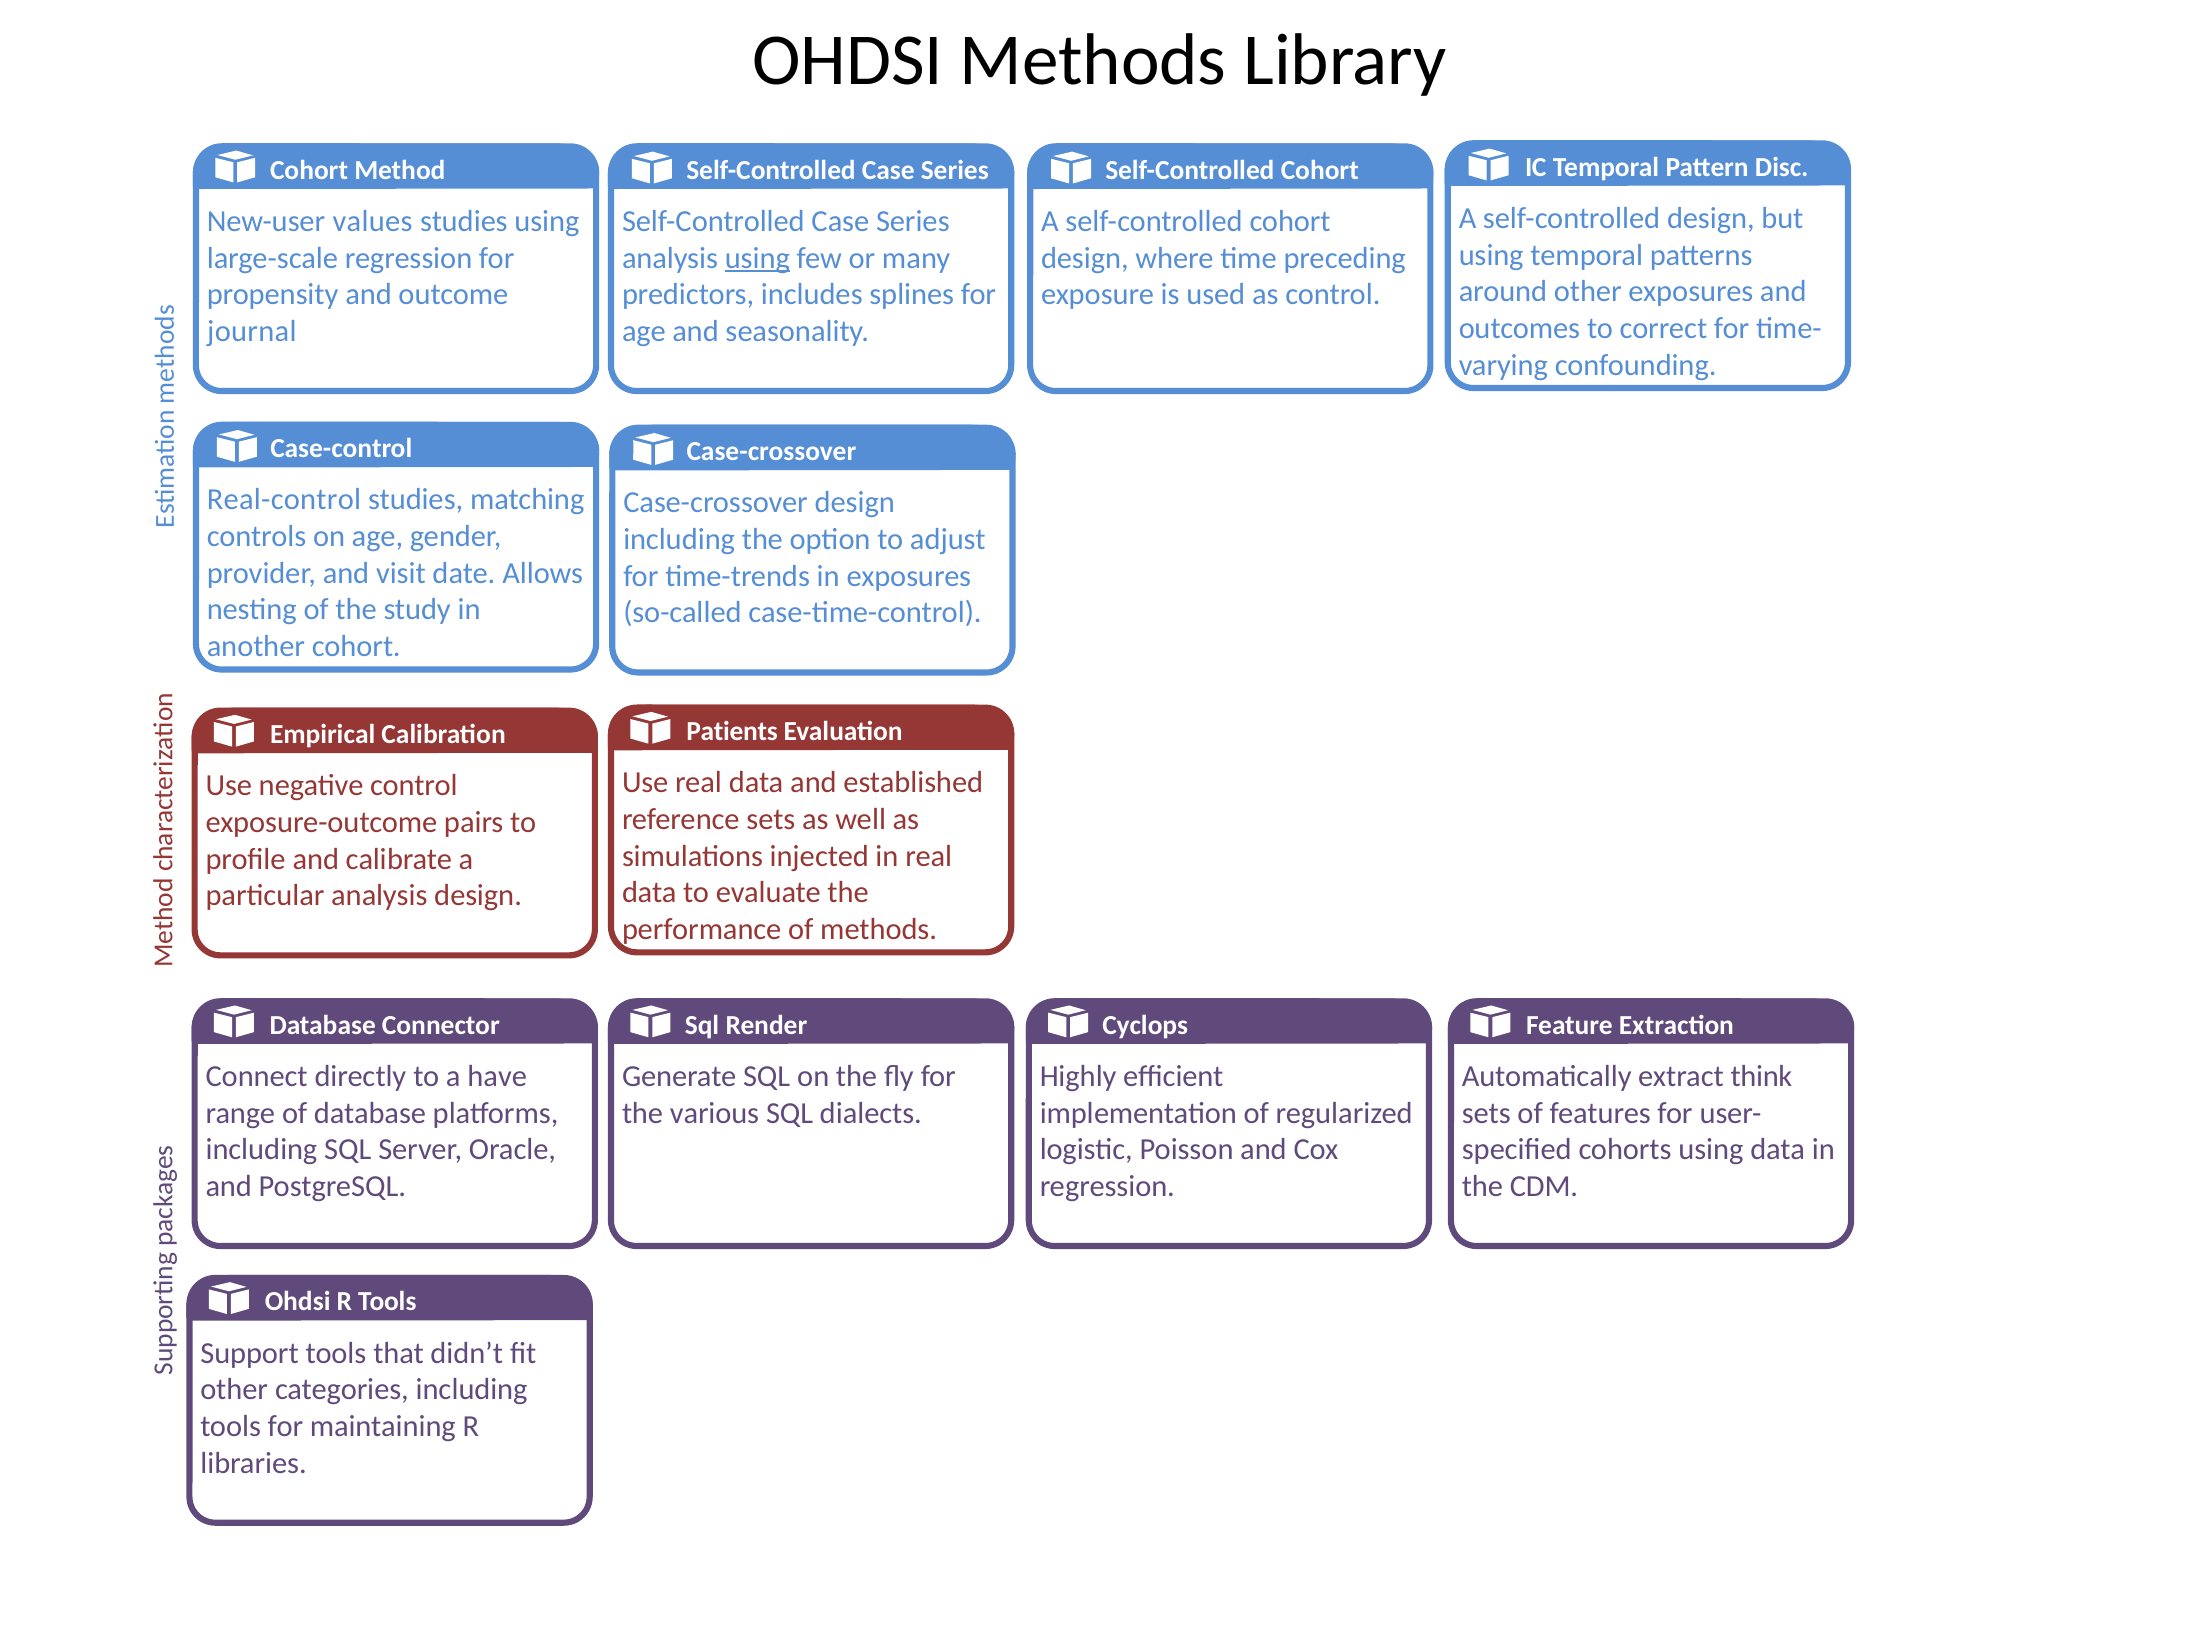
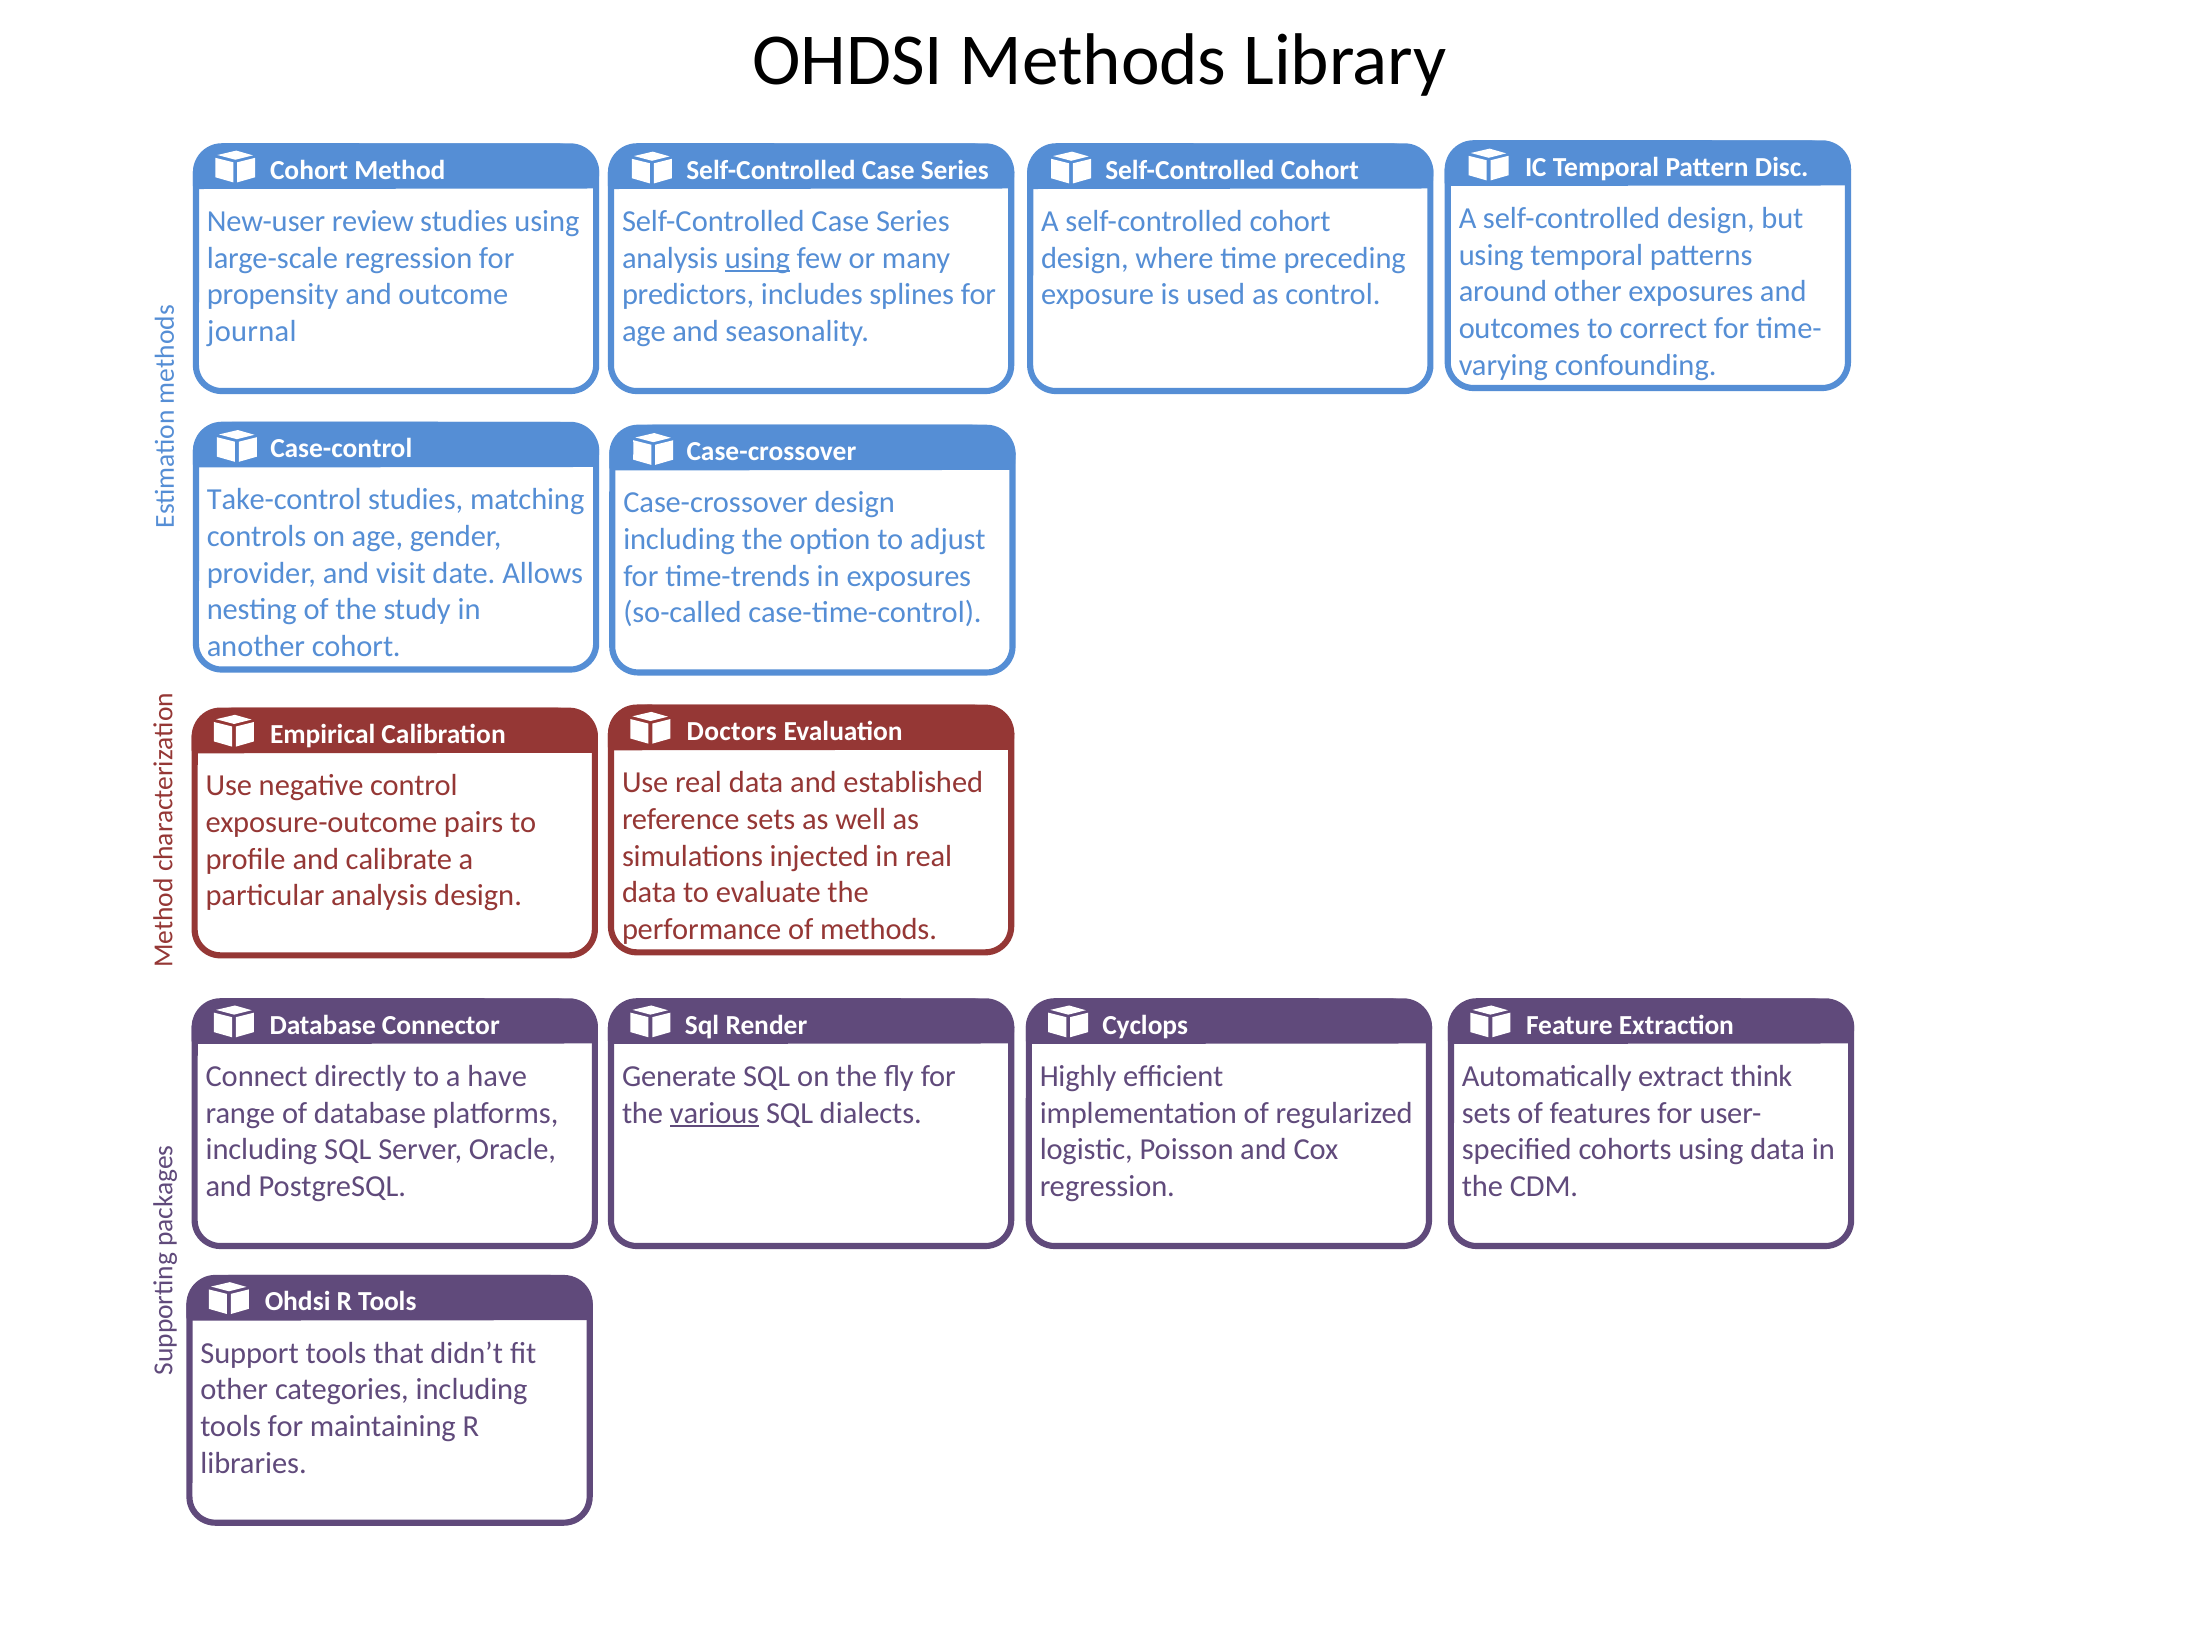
values: values -> review
Real-control: Real-control -> Take-control
Patients: Patients -> Doctors
various underline: none -> present
